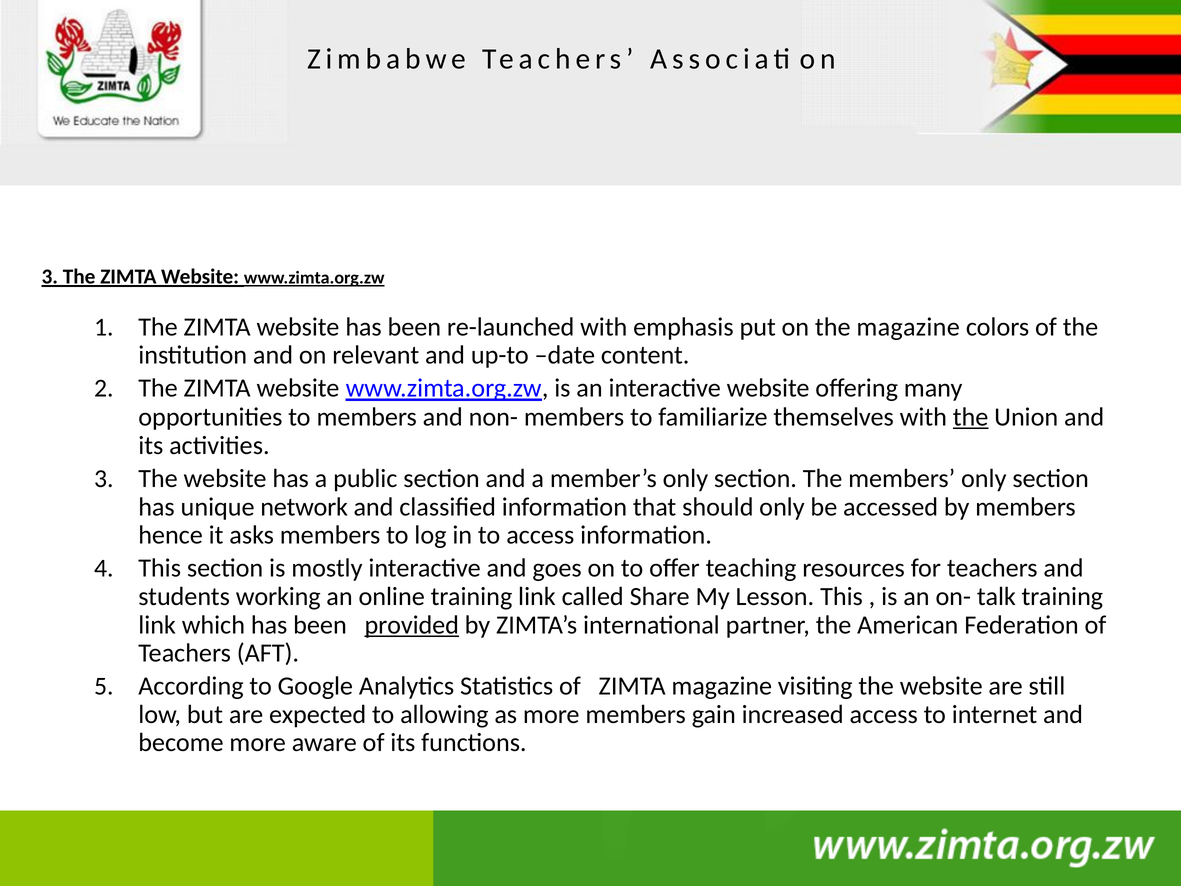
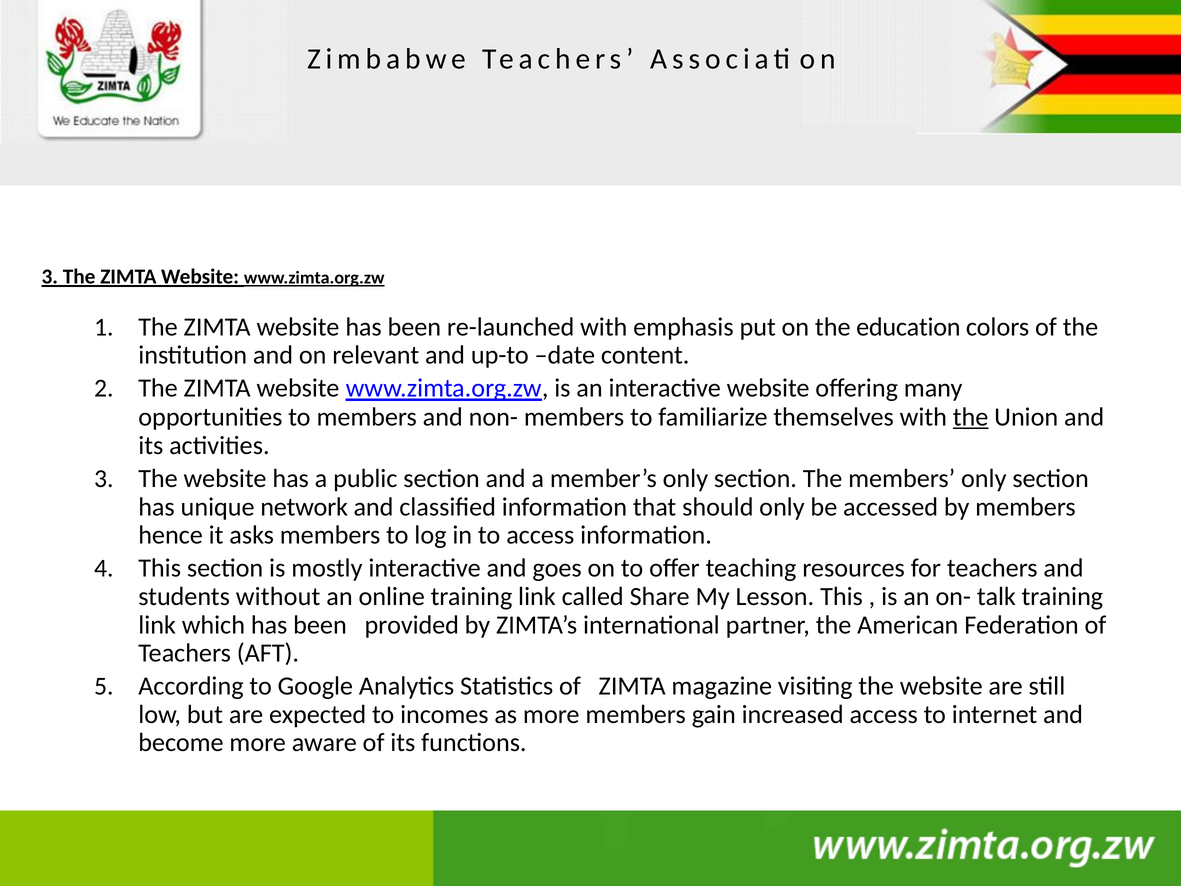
the magazine: magazine -> education
working: working -> without
provided underline: present -> none
allowing: allowing -> incomes
